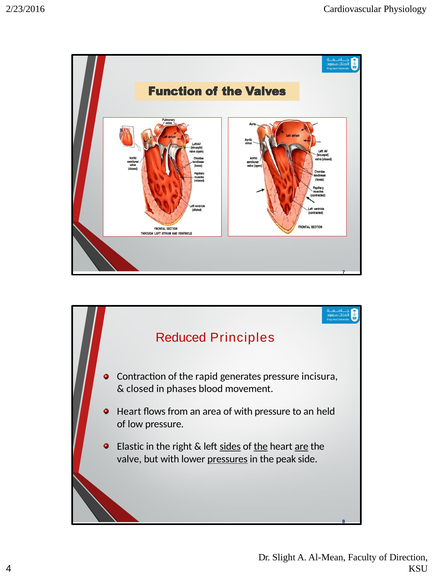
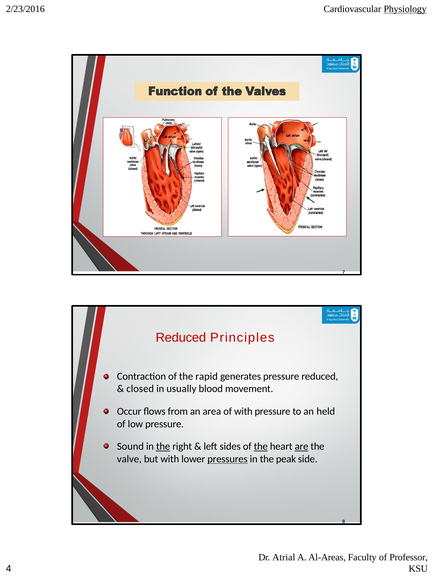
Physiology underline: none -> present
pressure incisura: incisura -> reduced
phases: phases -> usually
Heart at (129, 412): Heart -> Occur
Elastic: Elastic -> Sound
the at (163, 447) underline: none -> present
sides underline: present -> none
Slight: Slight -> Atrial
Al-Mean: Al-Mean -> Al-Areas
Direction: Direction -> Professor
